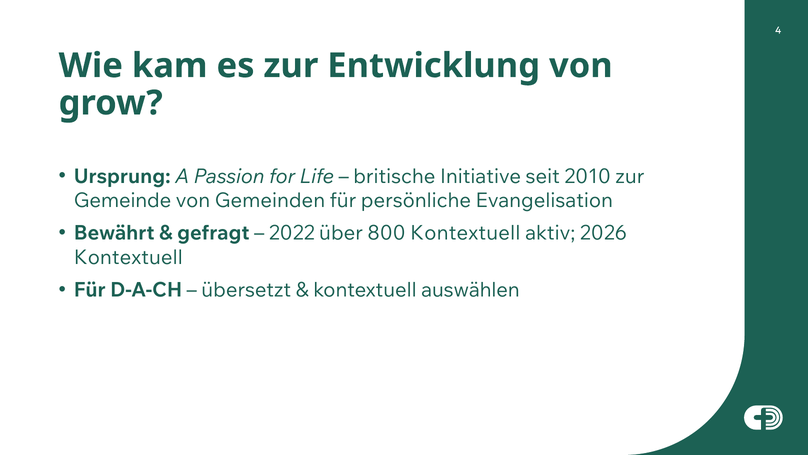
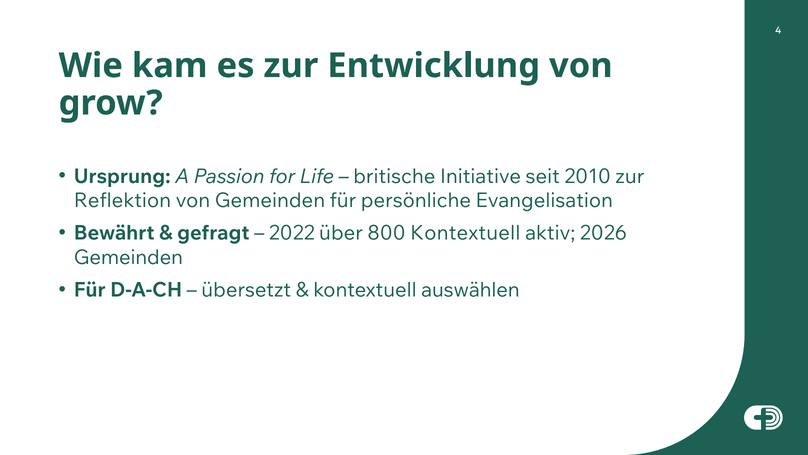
Gemeinde: Gemeinde -> Reflektion
Kontextuell at (128, 257): Kontextuell -> Gemeinden
